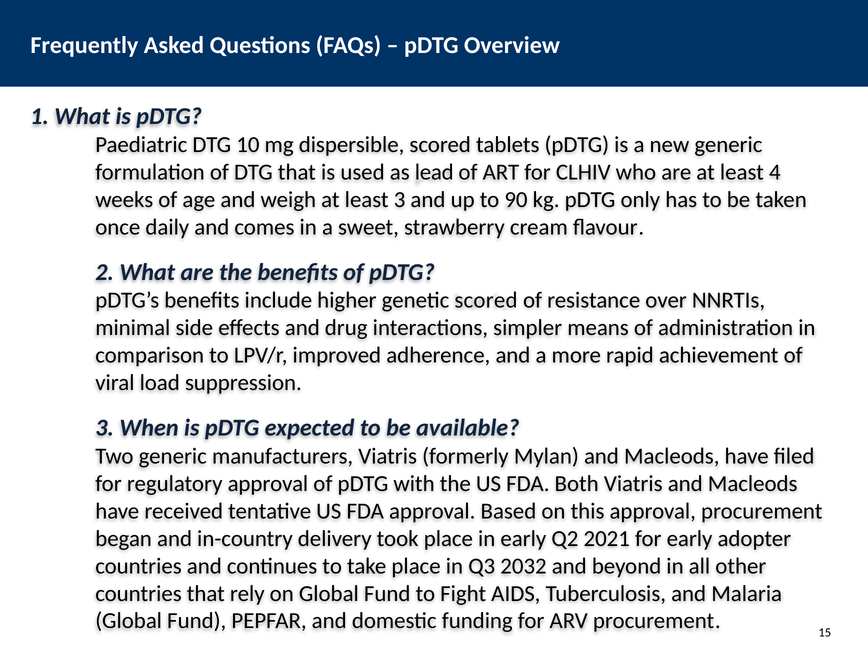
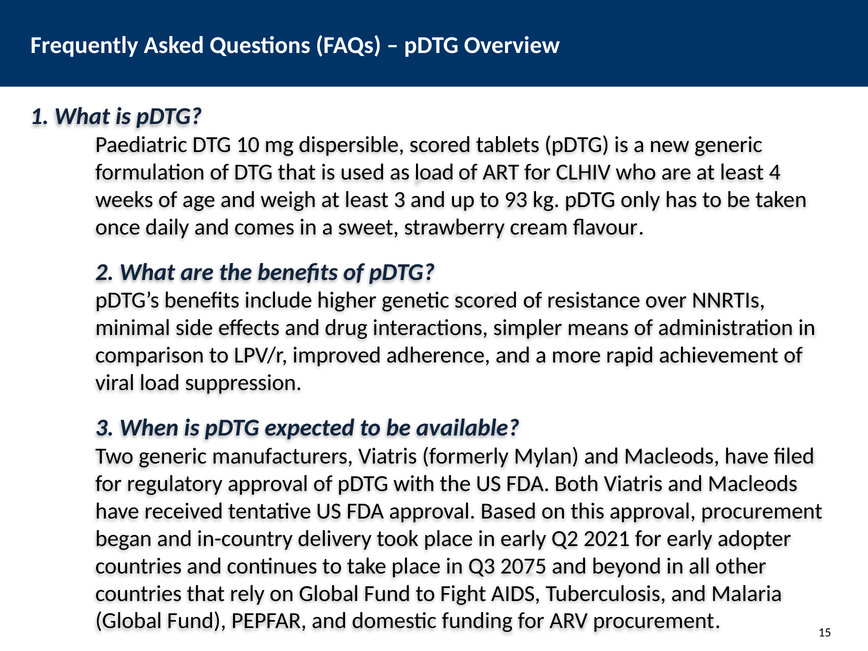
as lead: lead -> load
90: 90 -> 93
2032: 2032 -> 2075
